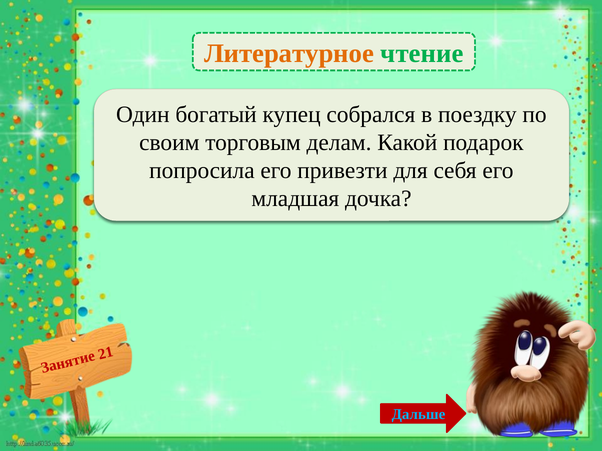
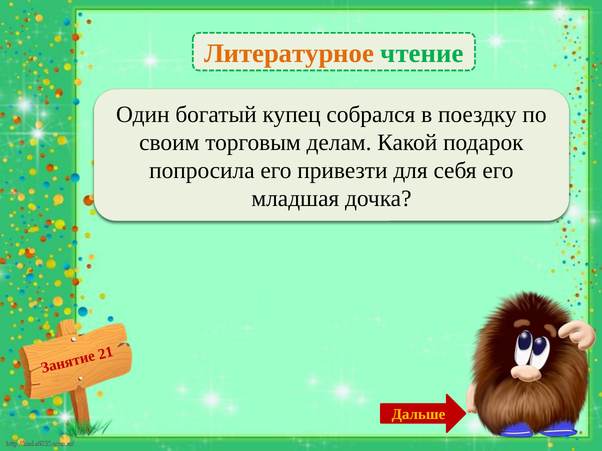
Дальше colour: light blue -> yellow
